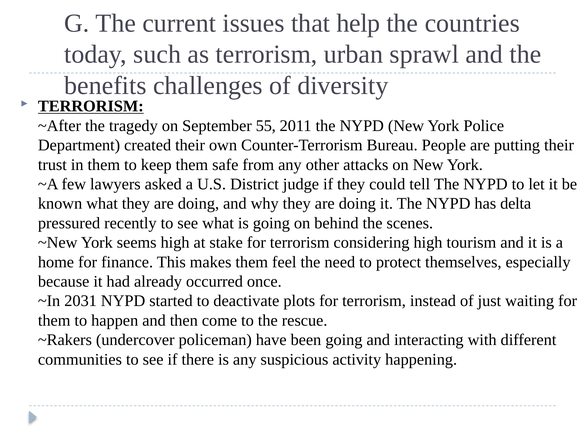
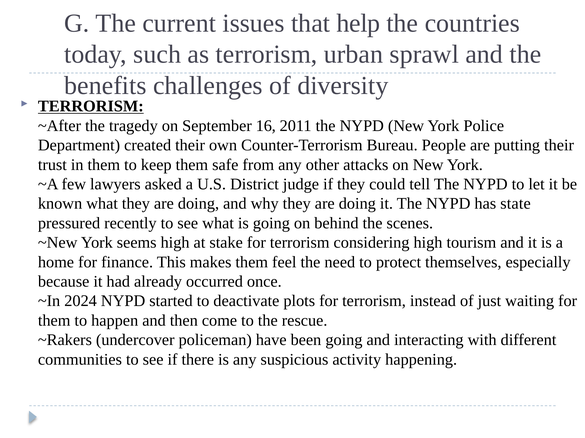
55: 55 -> 16
delta: delta -> state
2031: 2031 -> 2024
